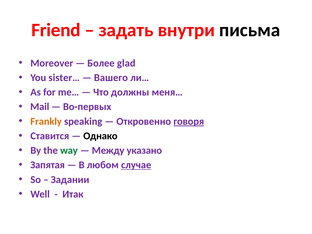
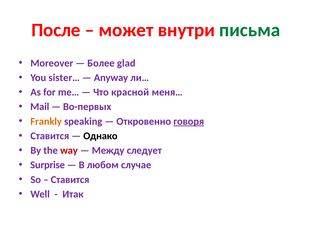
Friend: Friend -> После
задать: задать -> может
письма colour: black -> green
Вашего: Вашего -> Anyway
должны: должны -> красной
way colour: green -> red
указано: указано -> следует
Запятая: Запятая -> Surprise
случае underline: present -> none
Задании at (70, 180): Задании -> Ставится
